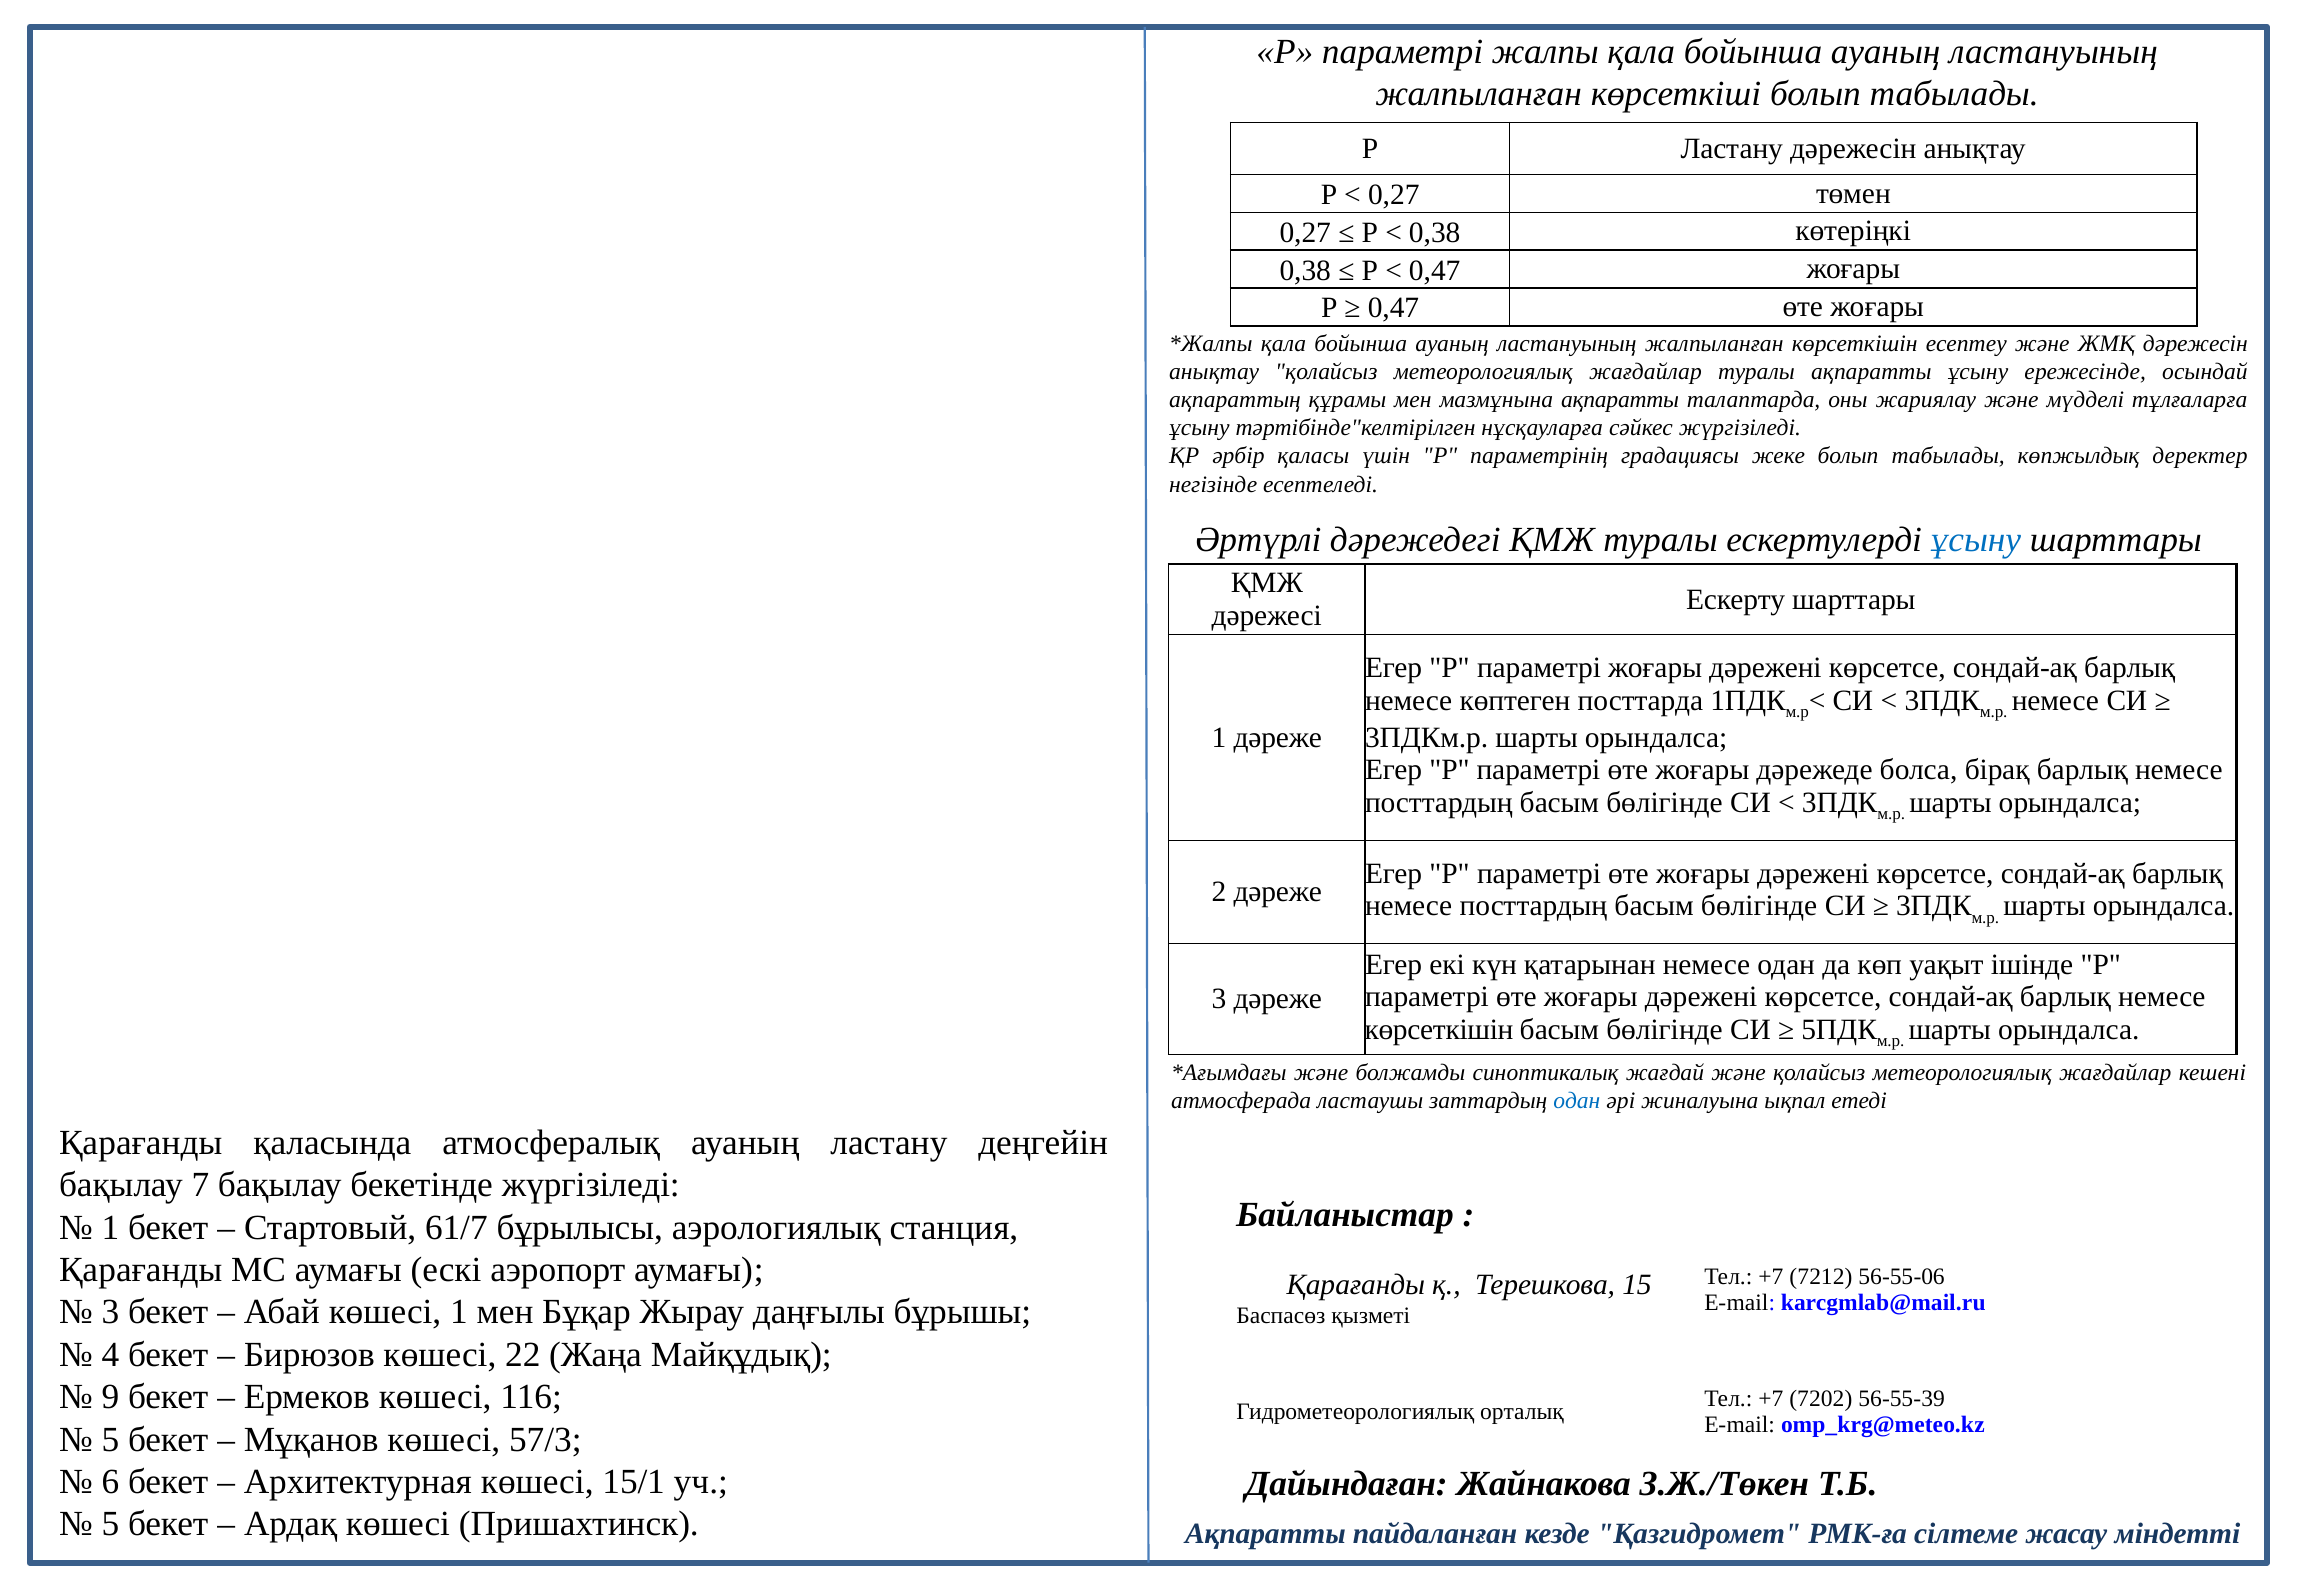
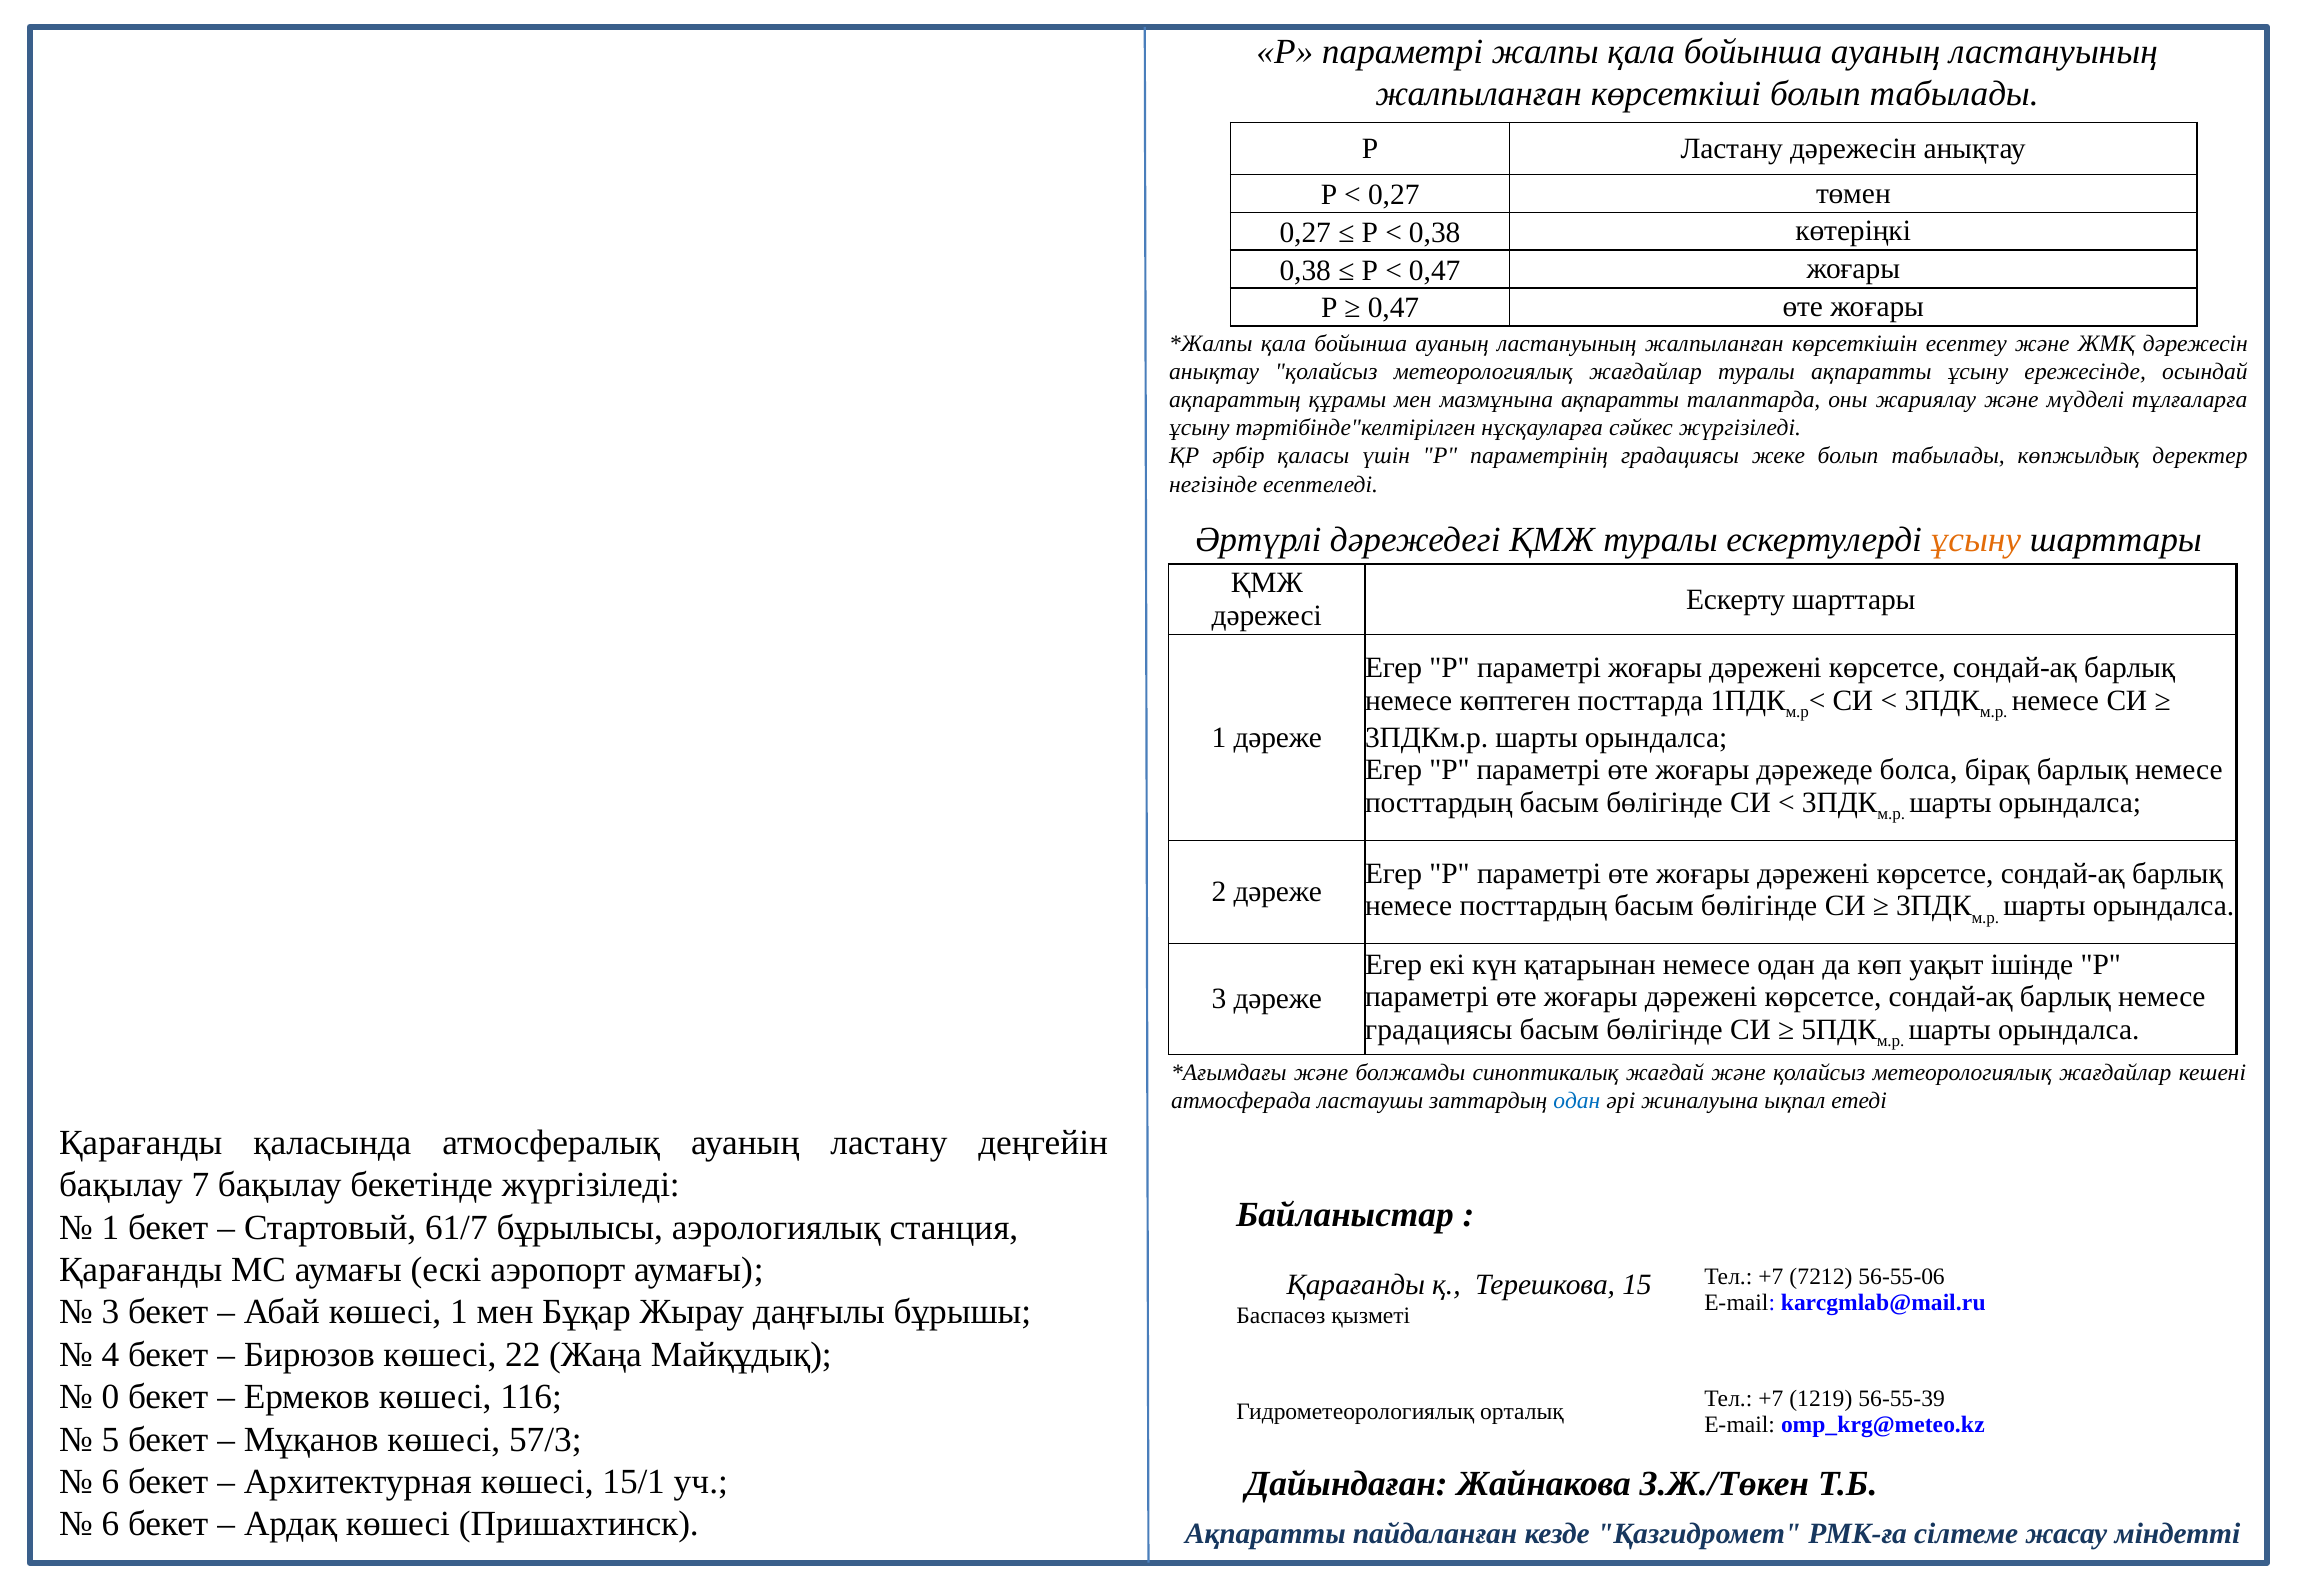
ұсыну at (1976, 540) colour: blue -> orange
көрсеткішін at (1439, 1029): көрсеткішін -> градациясы
9: 9 -> 0
7202: 7202 -> 1219
5 at (110, 1524): 5 -> 6
